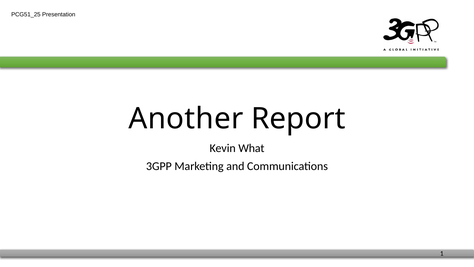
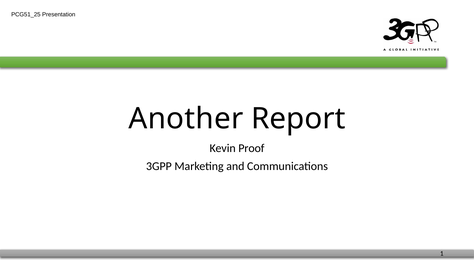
What: What -> Proof
